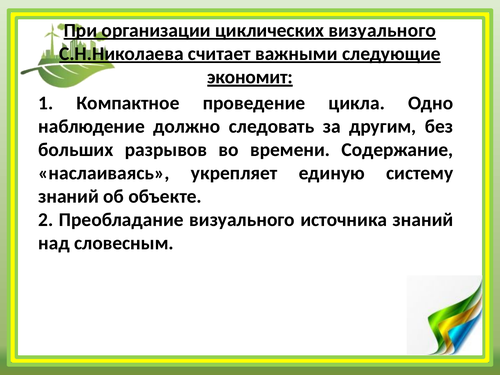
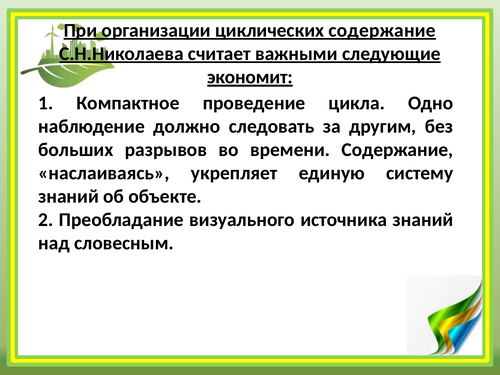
циклических визуального: визуального -> содержание
